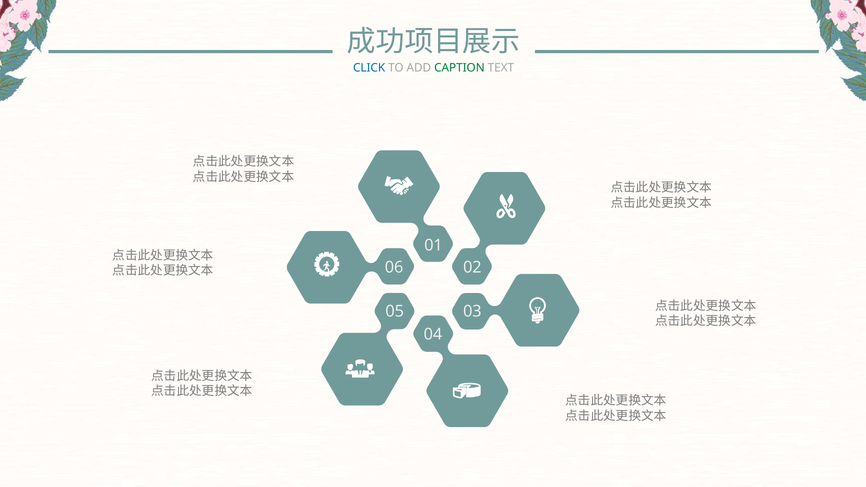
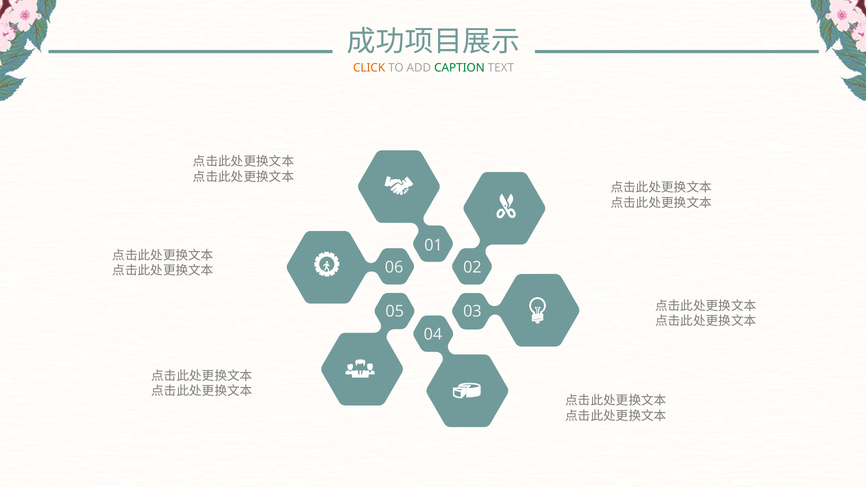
CLICK colour: blue -> orange
